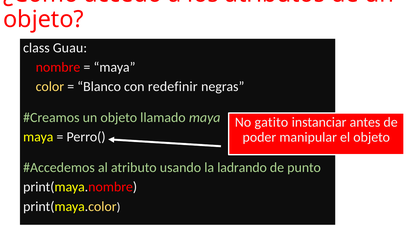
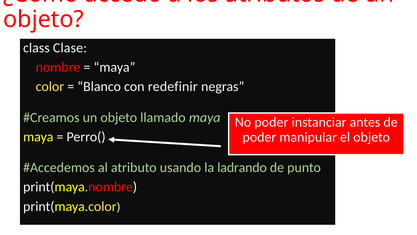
Guau: Guau -> Clase
No gatito: gatito -> poder
